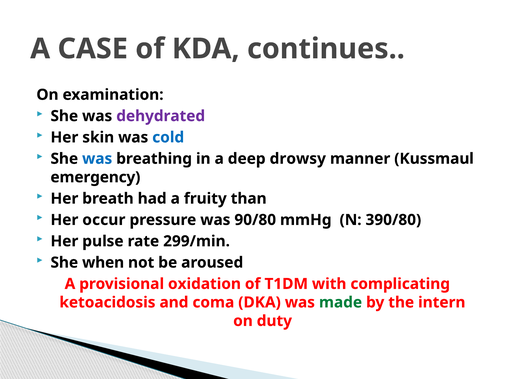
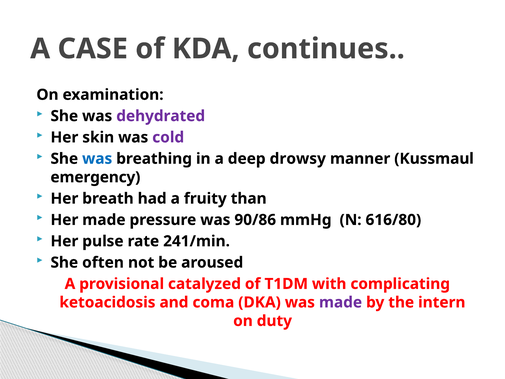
cold colour: blue -> purple
Her occur: occur -> made
90/80: 90/80 -> 90/86
390/80: 390/80 -> 616/80
299/min: 299/min -> 241/min
when: when -> often
oxidation: oxidation -> catalyzed
made at (341, 302) colour: green -> purple
